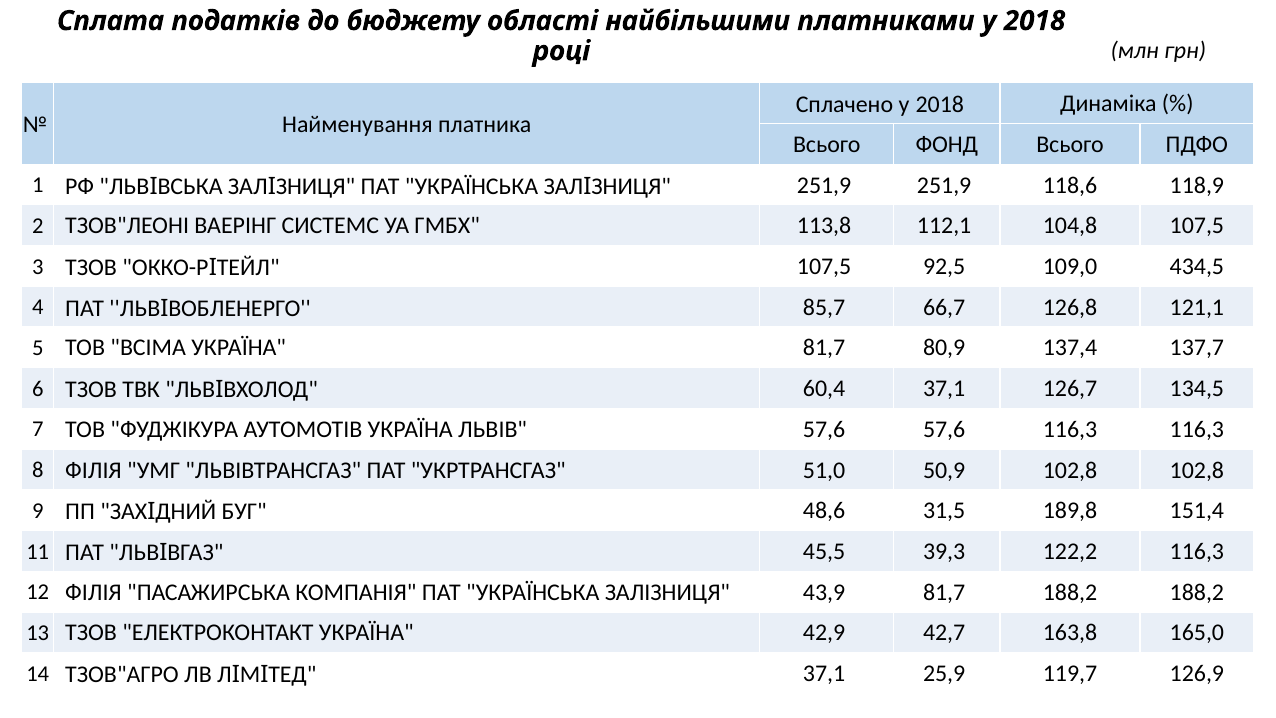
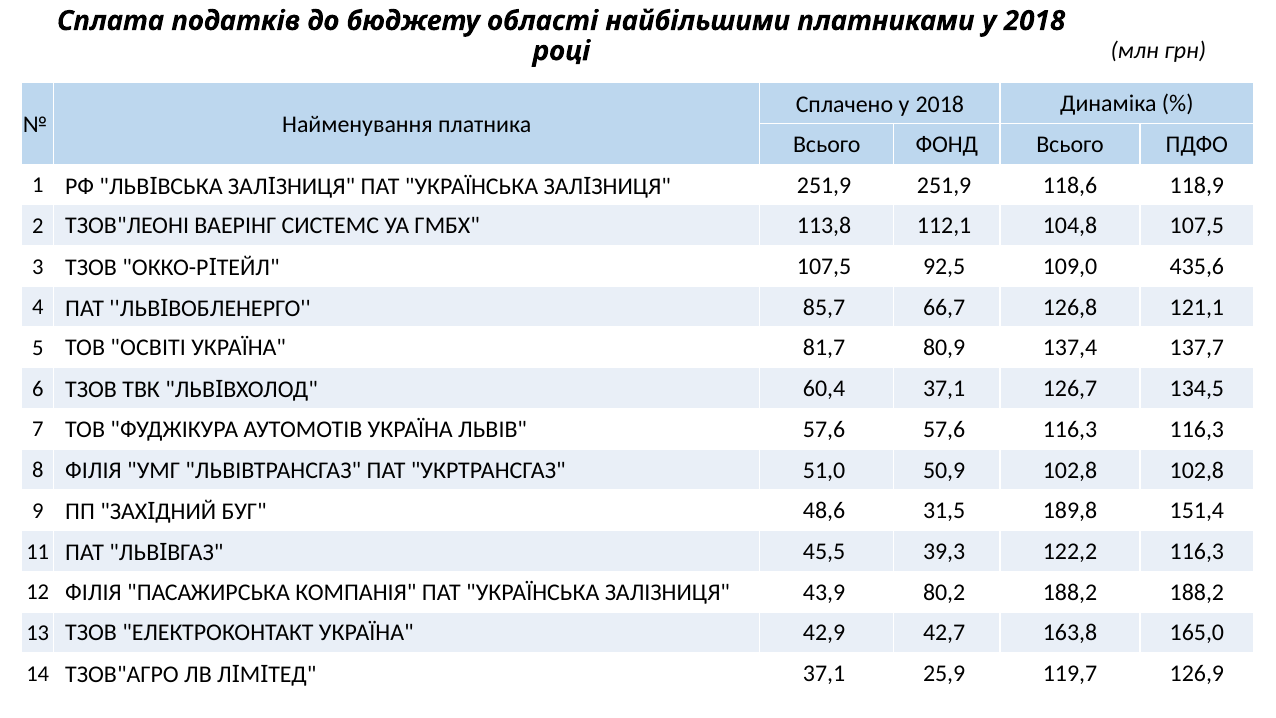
434,5: 434,5 -> 435,6
ВСІМА: ВСІМА -> ОСВІТІ
43,9 81,7: 81,7 -> 80,2
